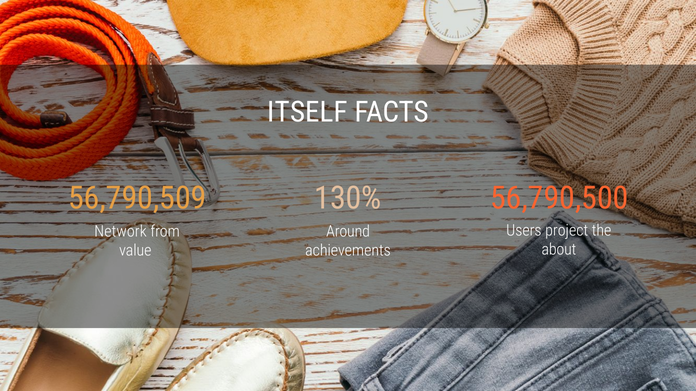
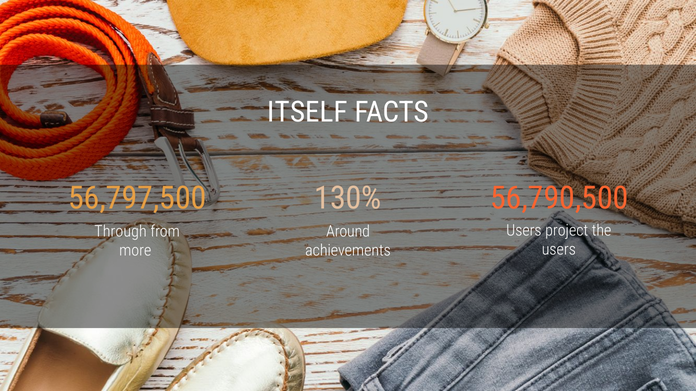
56,790,509: 56,790,509 -> 56,797,500
Network: Network -> Through
about at (559, 250): about -> users
value: value -> more
